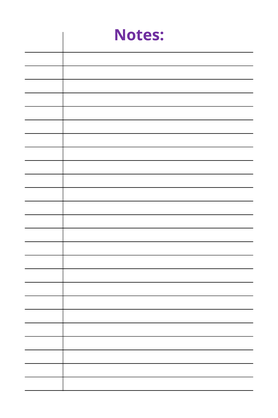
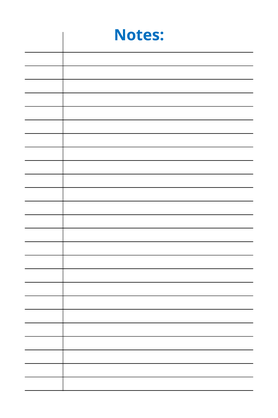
Notes colour: purple -> blue
